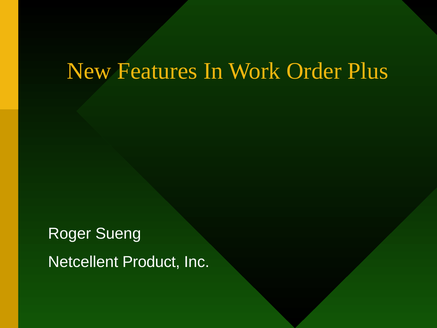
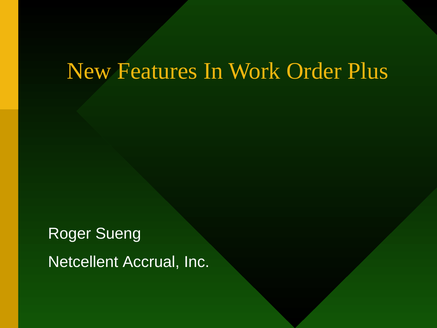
Product: Product -> Accrual
